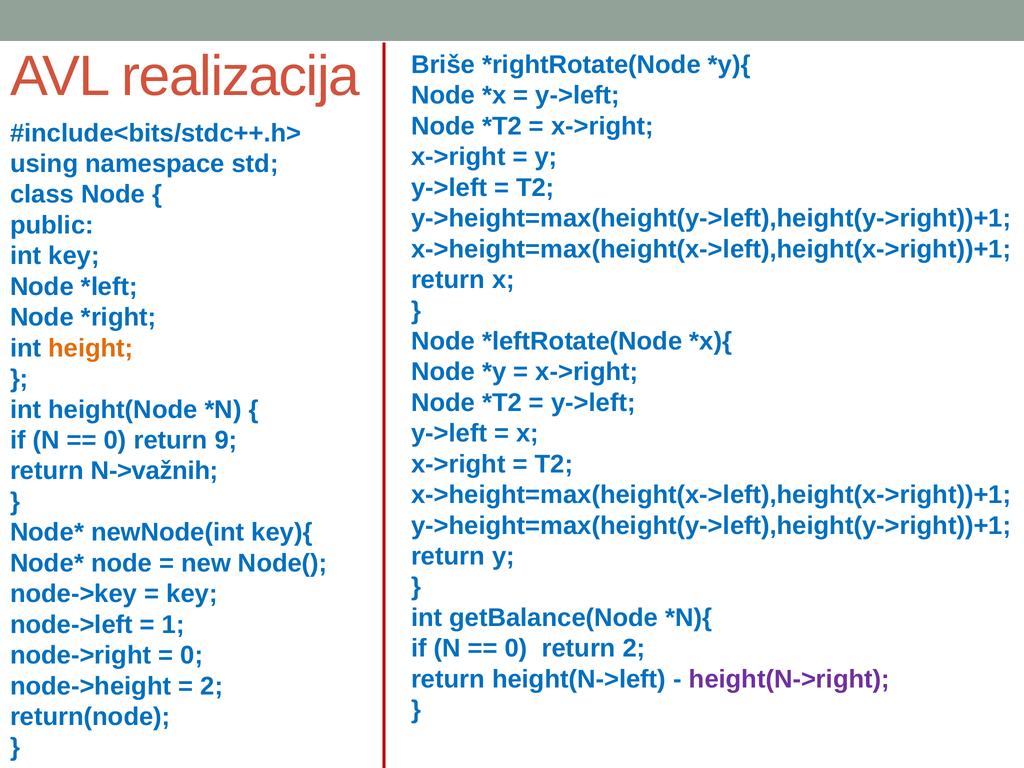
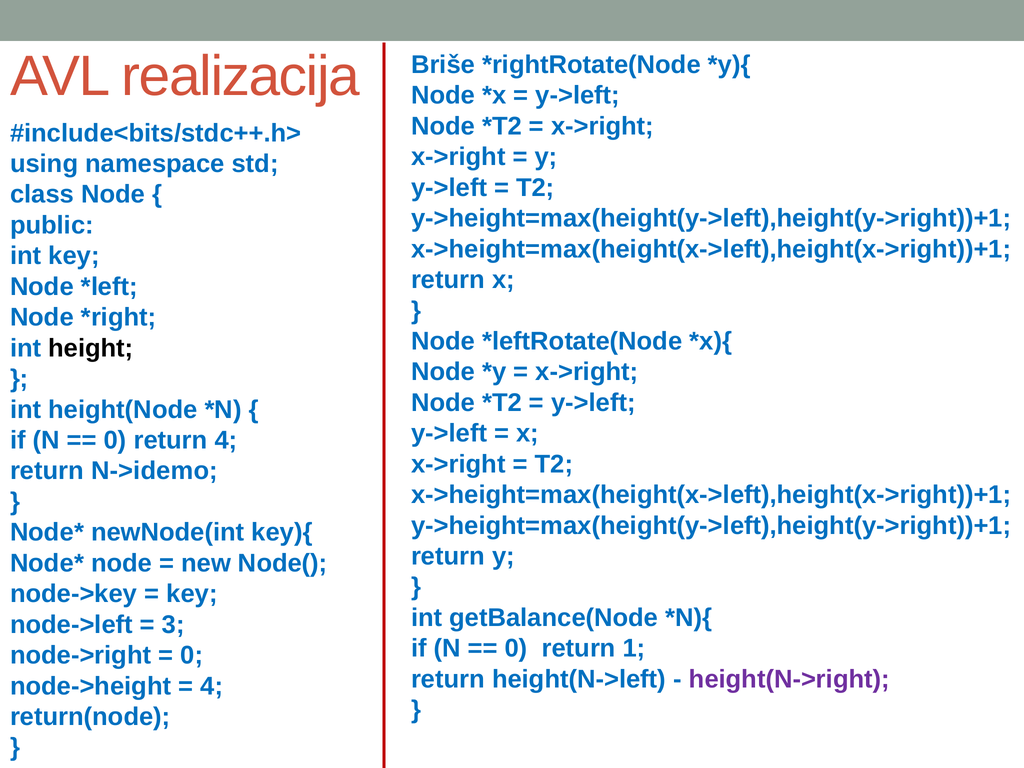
height colour: orange -> black
return 9: 9 -> 4
N->važnih: N->važnih -> N->idemo
1: 1 -> 3
return 2: 2 -> 1
2 at (212, 686): 2 -> 4
